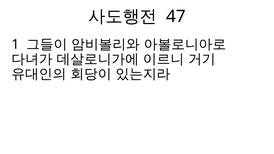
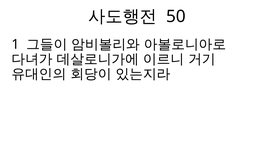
47: 47 -> 50
